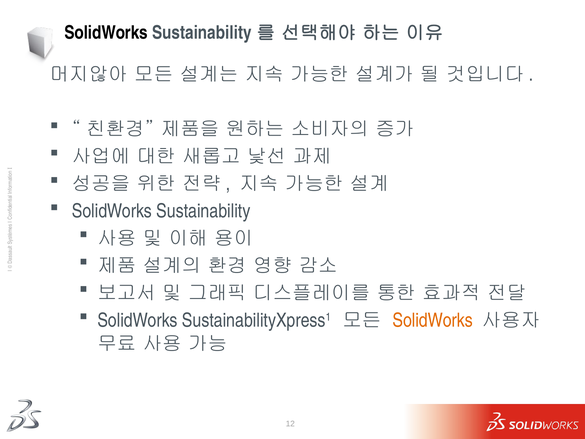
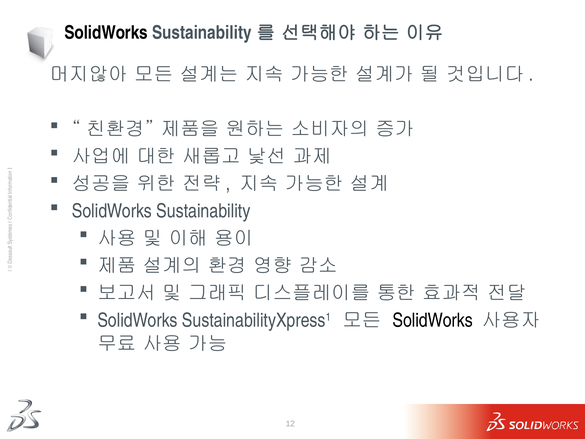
SolidWorks at (433, 320) colour: orange -> black
